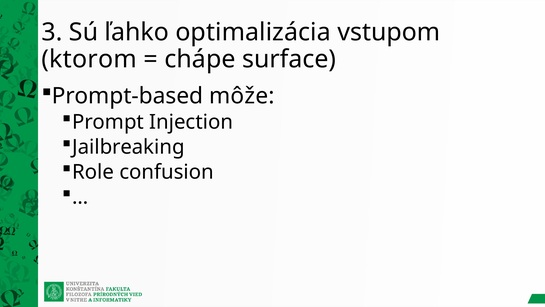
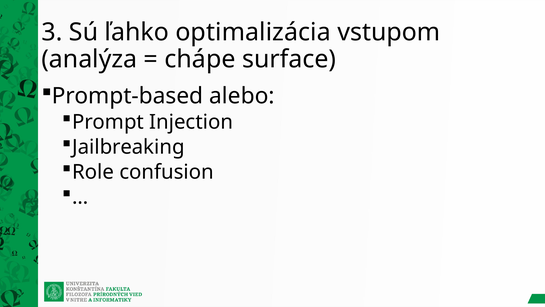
ktorom: ktorom -> analýza
môže: môže -> alebo
